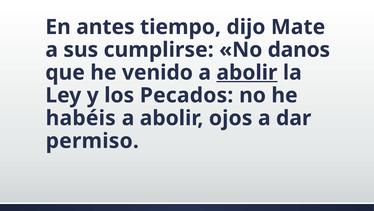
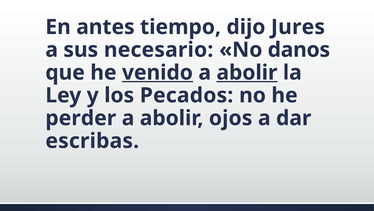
Mate: Mate -> Jures
cumplirse: cumplirse -> necesario
venido underline: none -> present
habéis: habéis -> perder
permiso: permiso -> escribas
